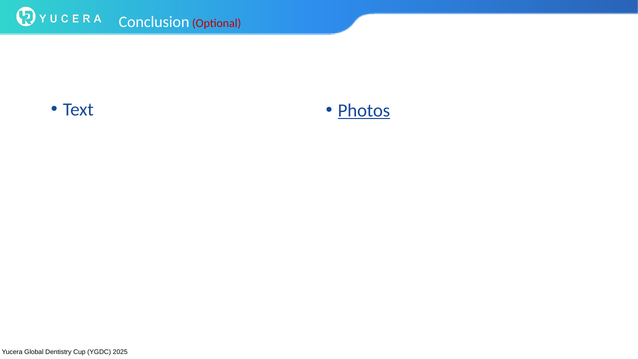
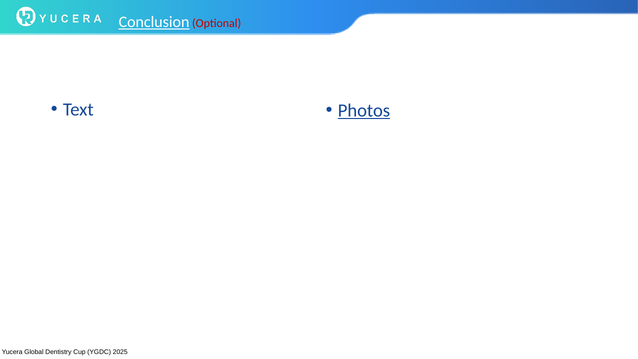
Conclusion underline: none -> present
